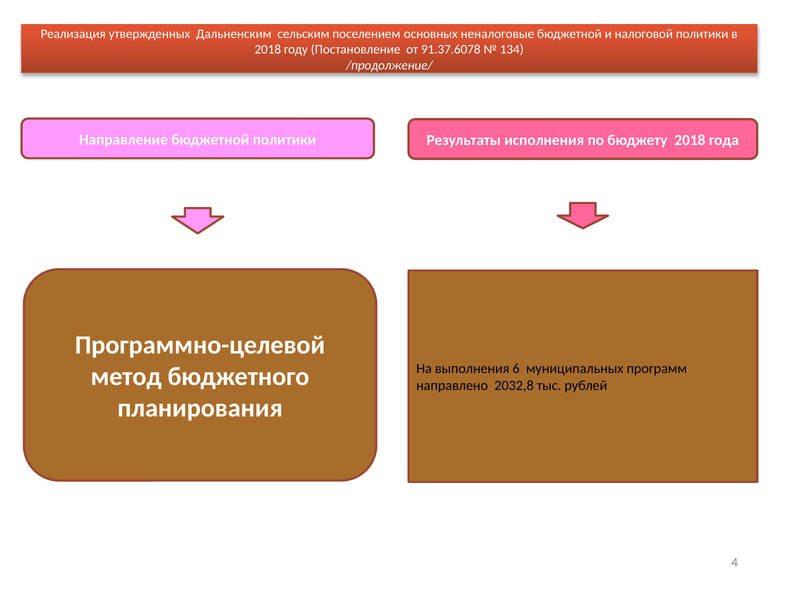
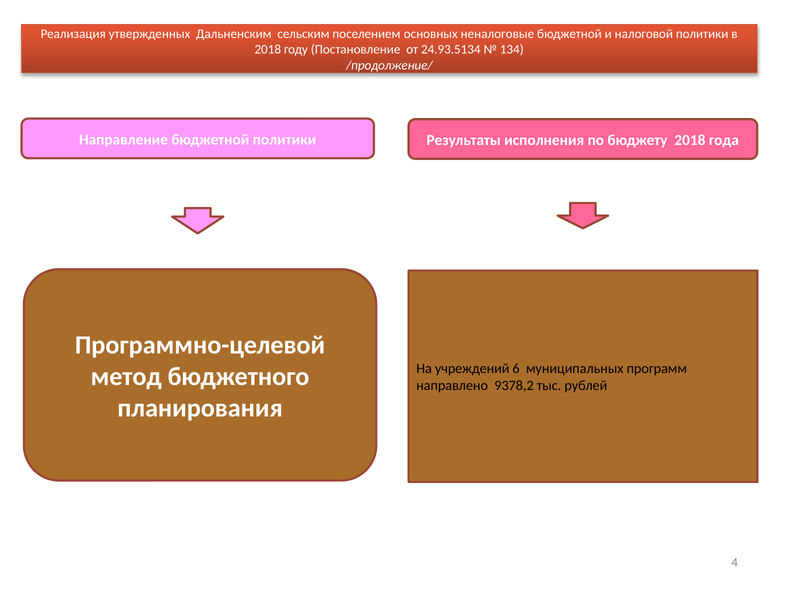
91.37.6078: 91.37.6078 -> 24.93.5134
выполнения: выполнения -> учреждений
2032,8: 2032,8 -> 9378,2
